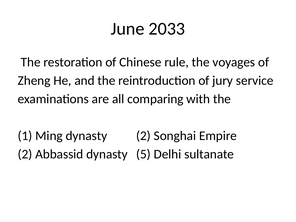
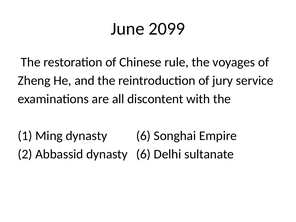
2033: 2033 -> 2099
comparing: comparing -> discontent
Ming dynasty 2: 2 -> 6
Abbassid dynasty 5: 5 -> 6
